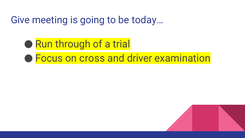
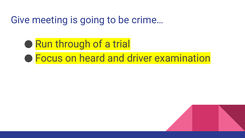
today…: today… -> crime…
cross: cross -> heard
